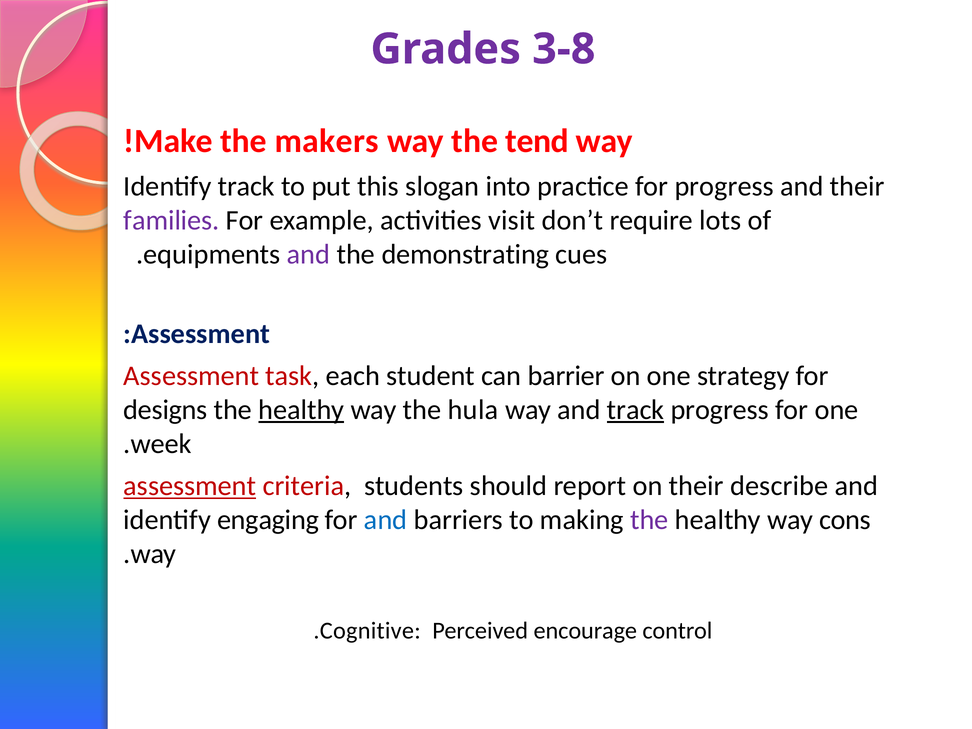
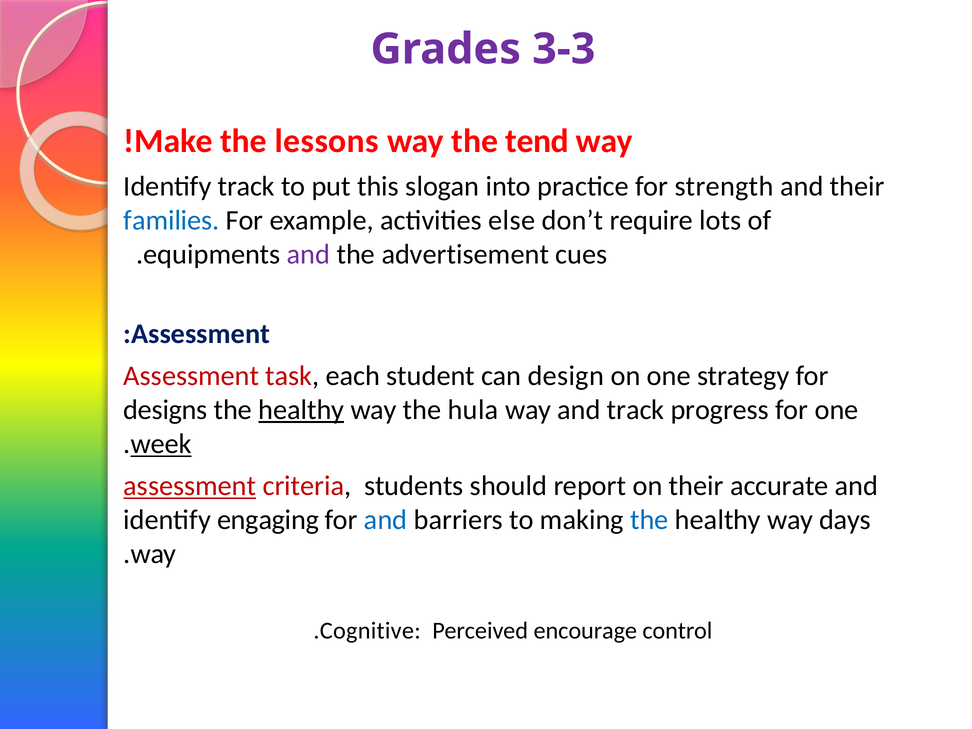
3-8: 3-8 -> 3-3
makers: makers -> lessons
for progress: progress -> strength
families colour: purple -> blue
visit: visit -> else
demonstrating: demonstrating -> advertisement
barrier: barrier -> design
track at (636, 410) underline: present -> none
week underline: none -> present
describe: describe -> accurate
the at (649, 520) colour: purple -> blue
cons: cons -> days
